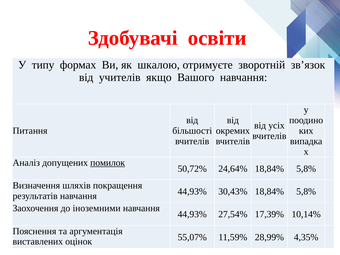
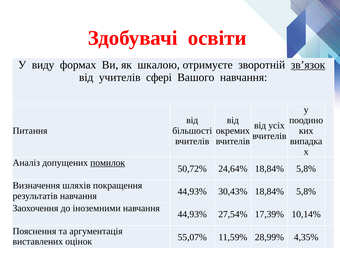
типу: типу -> виду
зв’язок underline: none -> present
якщо: якщо -> сфері
